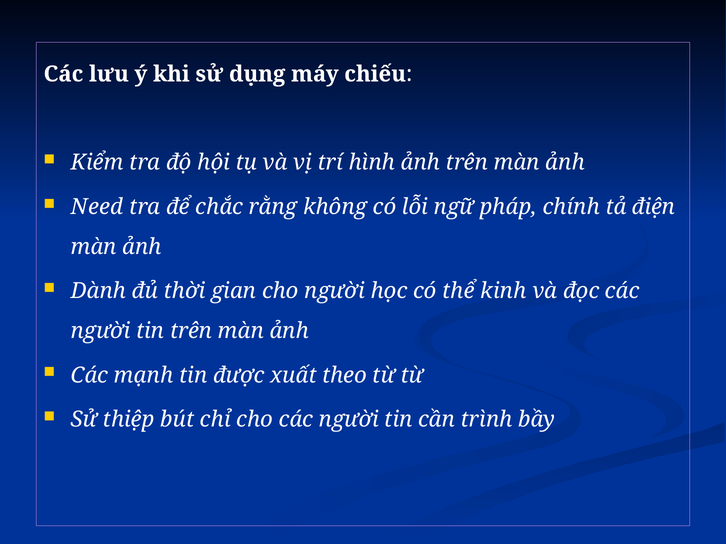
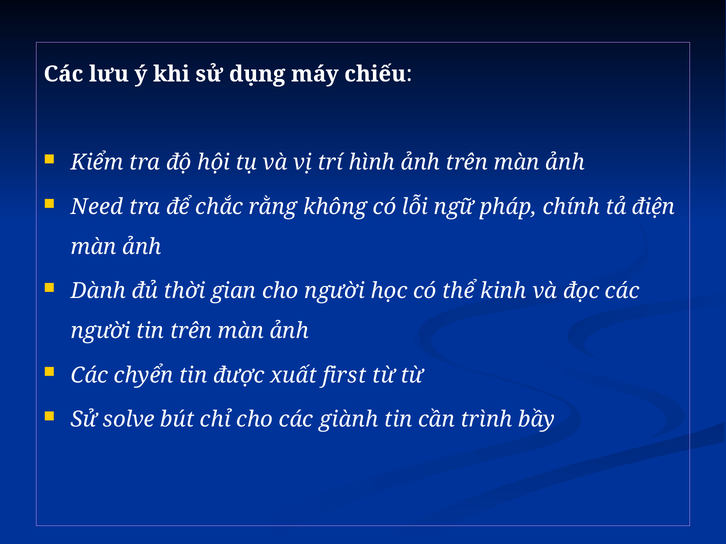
mạnh: mạnh -> chyển
theo: theo -> first
thiệp: thiệp -> solve
cho các người: người -> giành
